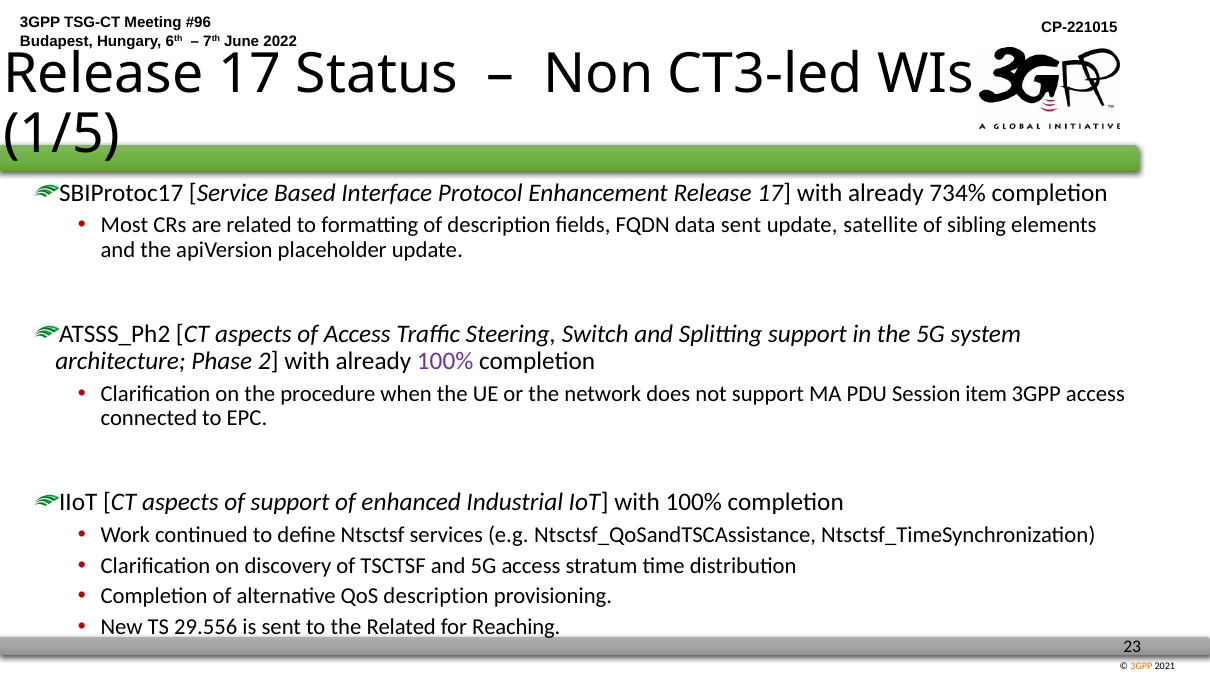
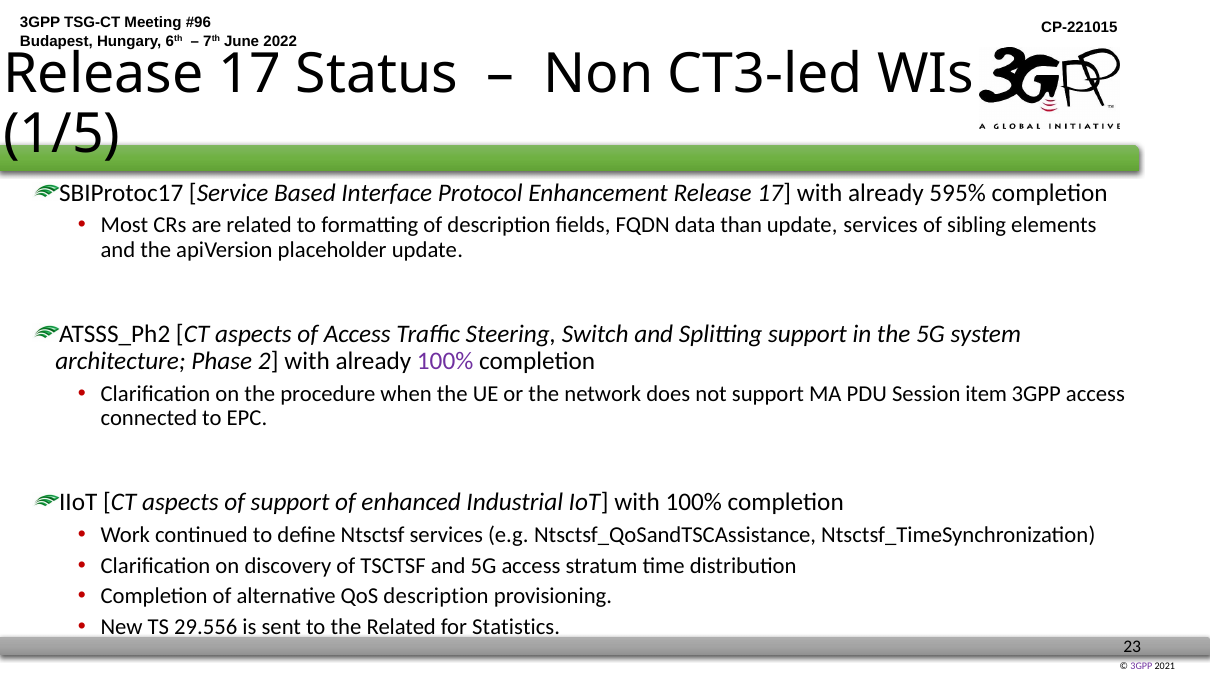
734%: 734% -> 595%
data sent: sent -> than
update satellite: satellite -> services
Reaching: Reaching -> Statistics
3GPP at (1141, 666) colour: orange -> purple
